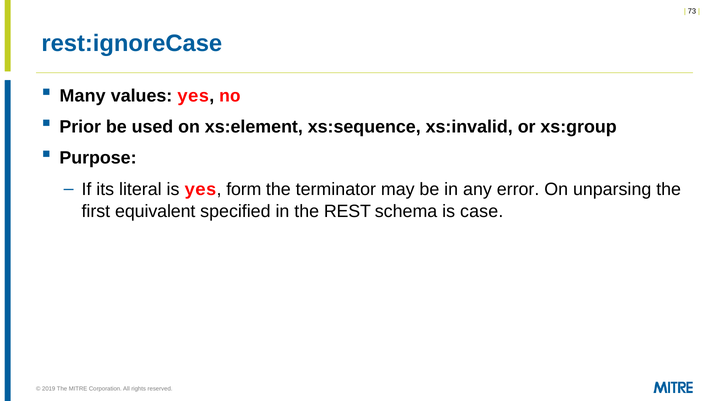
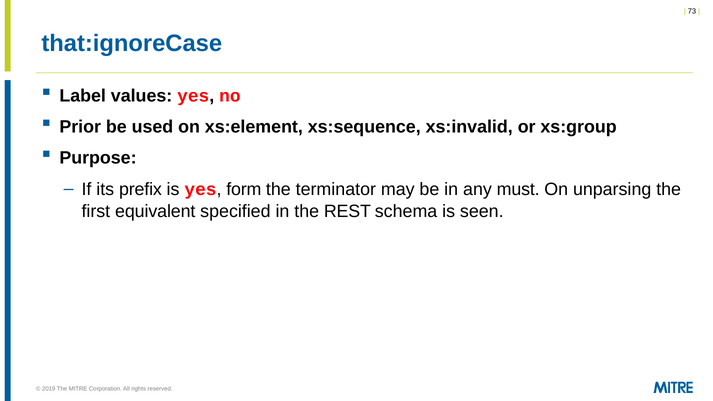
rest:ignoreCase: rest:ignoreCase -> that:ignoreCase
Many: Many -> Label
literal: literal -> prefix
error: error -> must
case: case -> seen
